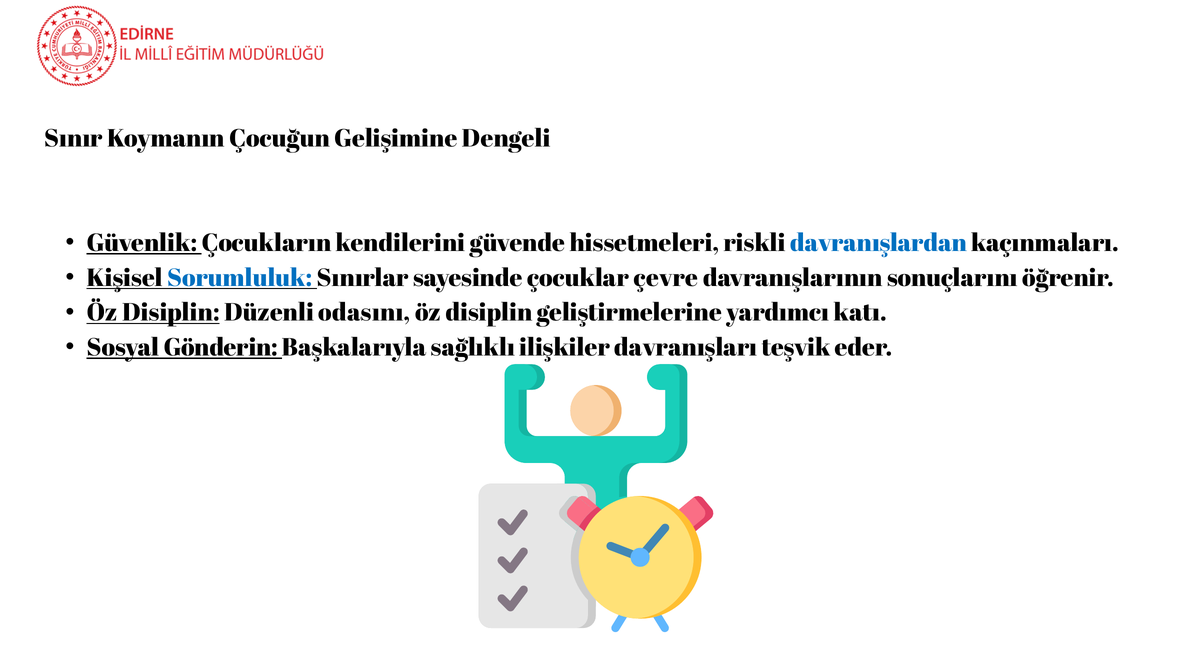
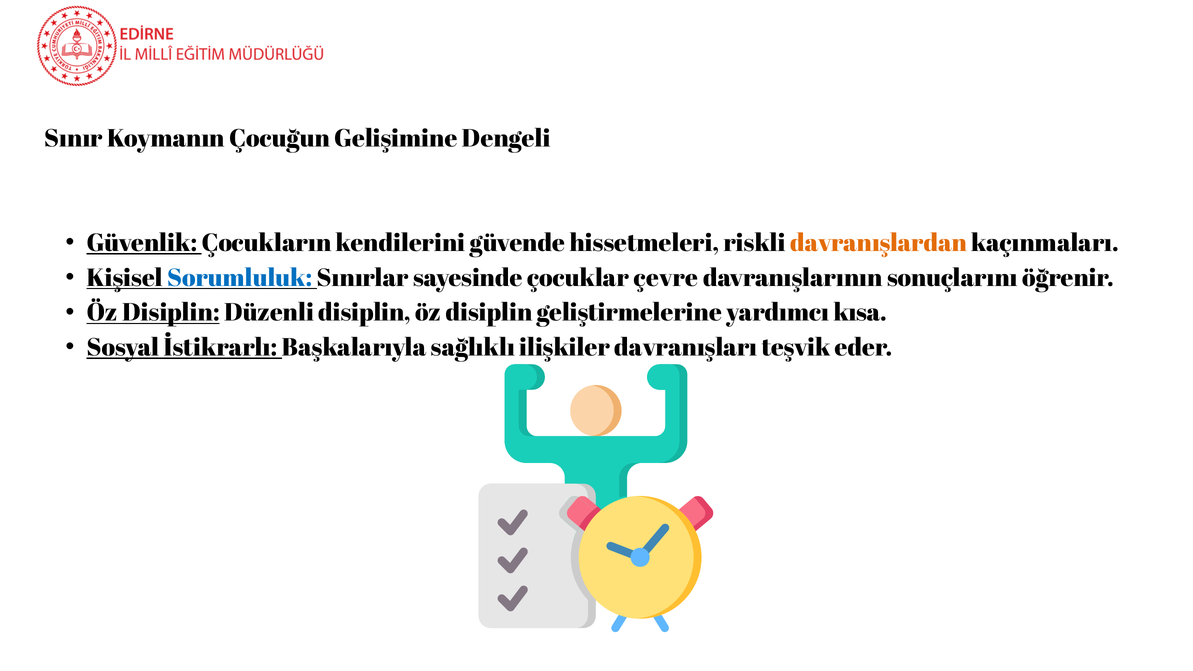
davranışlardan colour: blue -> orange
Düzenli odasını: odasını -> disiplin
katı: katı -> kısa
Gönderin: Gönderin -> İstikrarlı
